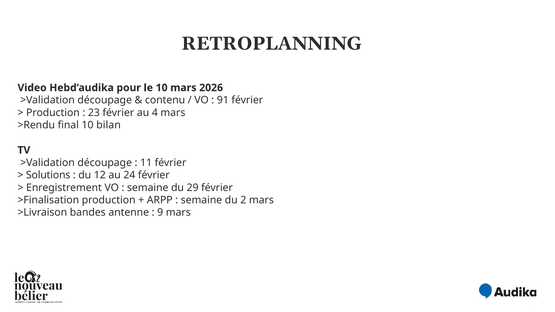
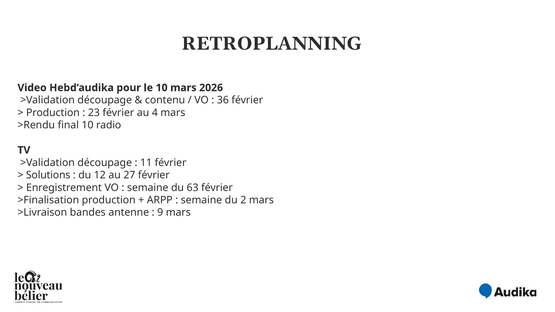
91: 91 -> 36
bilan: bilan -> radio
24: 24 -> 27
29: 29 -> 63
